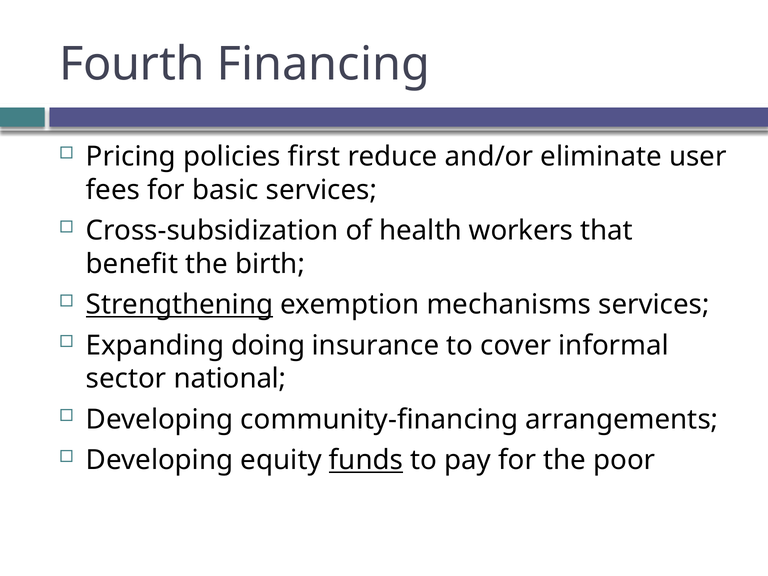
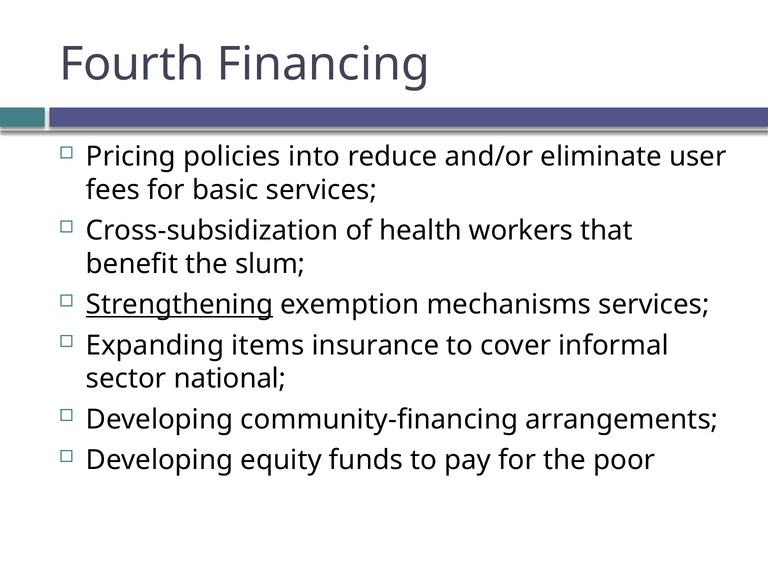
first: first -> into
birth: birth -> slum
doing: doing -> items
funds underline: present -> none
